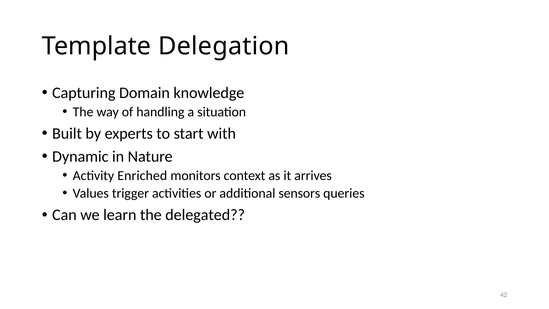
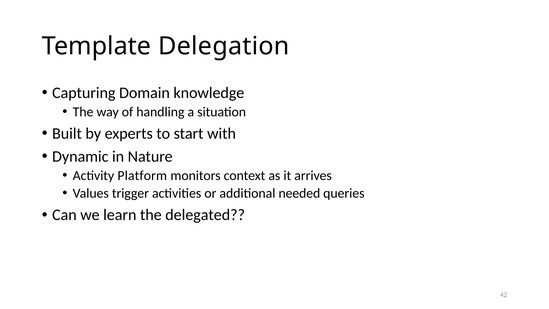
Enriched: Enriched -> Platform
sensors: sensors -> needed
